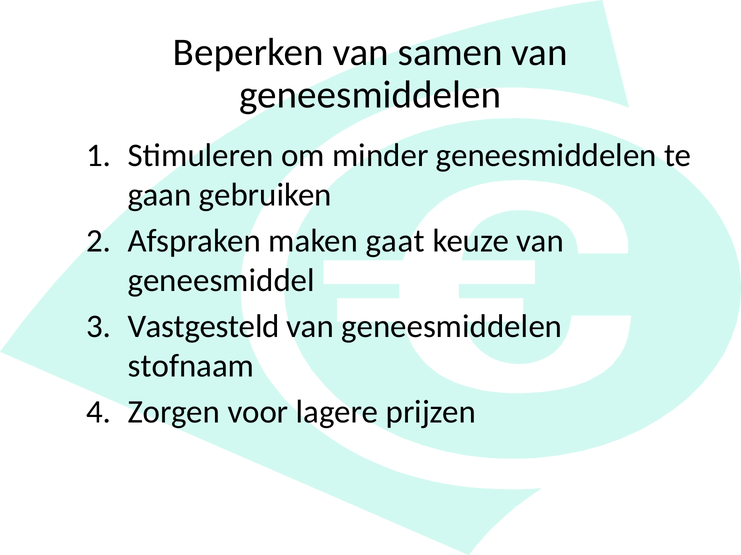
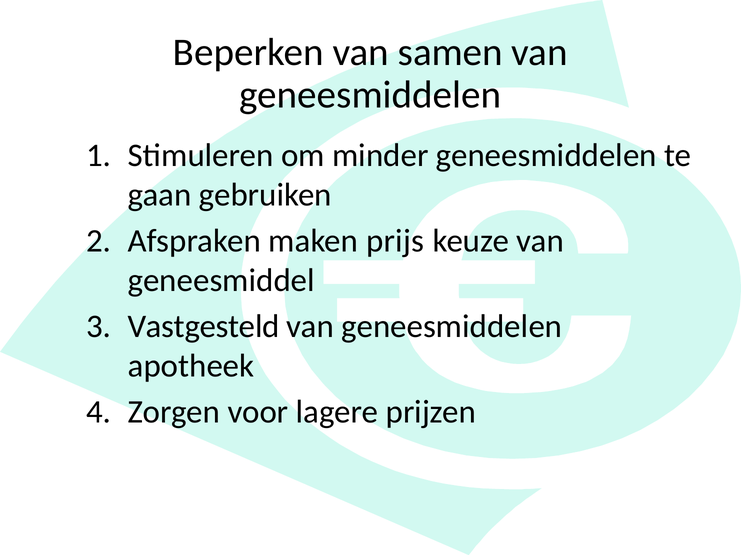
gaat: gaat -> prijs
stofnaam: stofnaam -> apotheek
